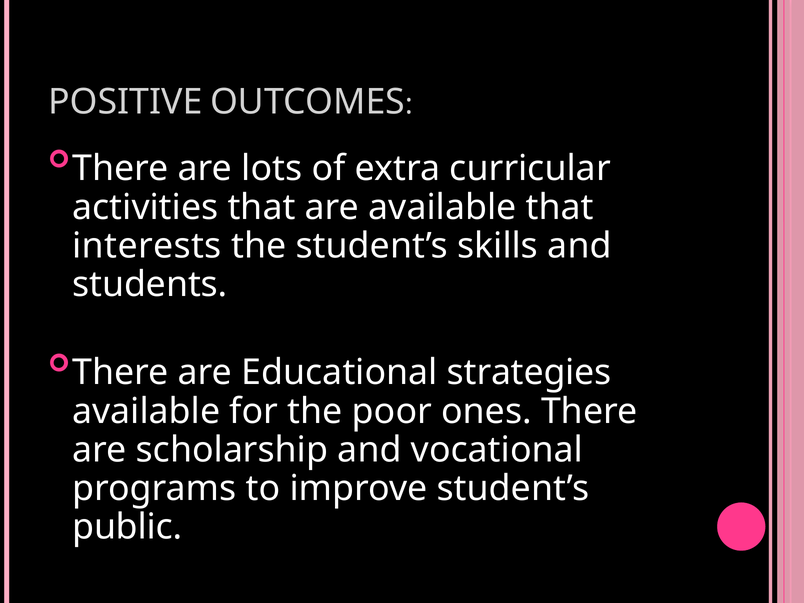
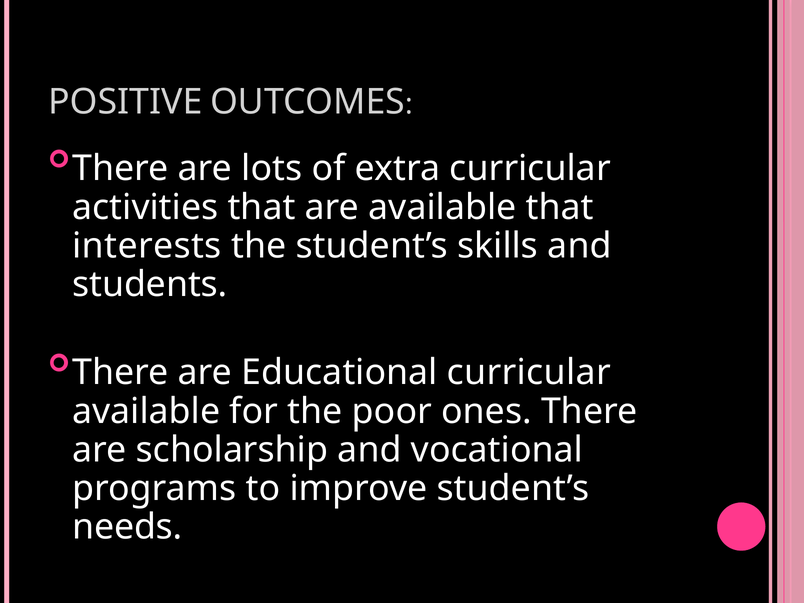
Educational strategies: strategies -> curricular
public: public -> needs
